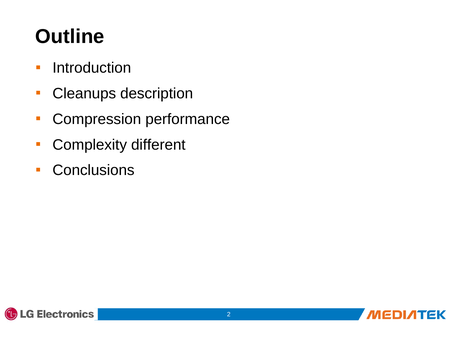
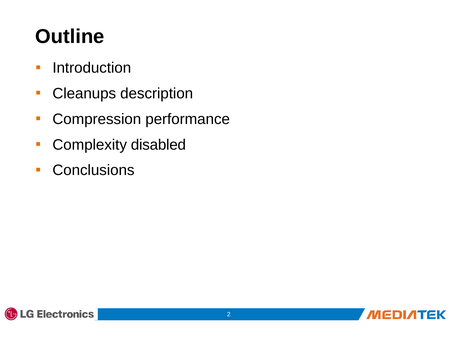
different: different -> disabled
